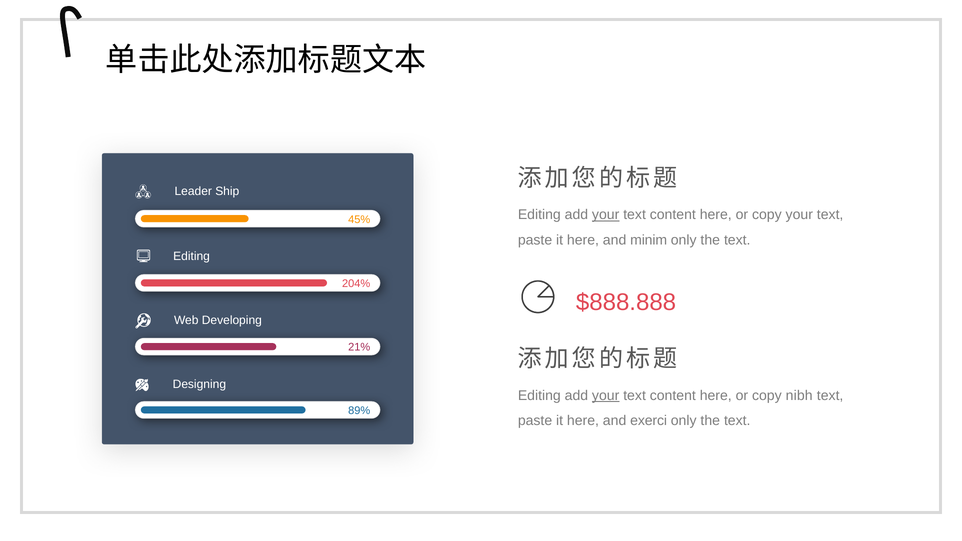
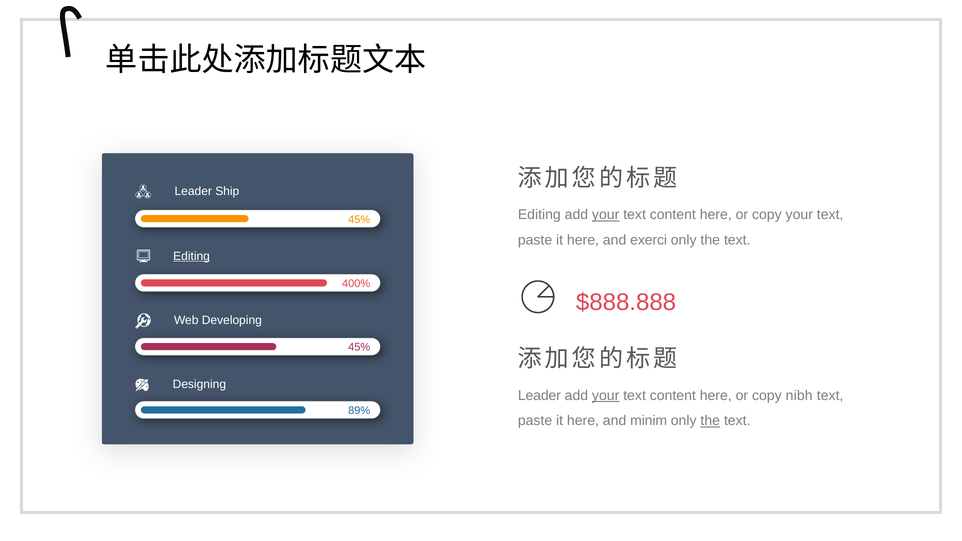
minim: minim -> exerci
Editing at (192, 256) underline: none -> present
204%: 204% -> 400%
21% at (359, 347): 21% -> 45%
Editing at (539, 396): Editing -> Leader
exerci: exerci -> minim
the at (710, 421) underline: none -> present
